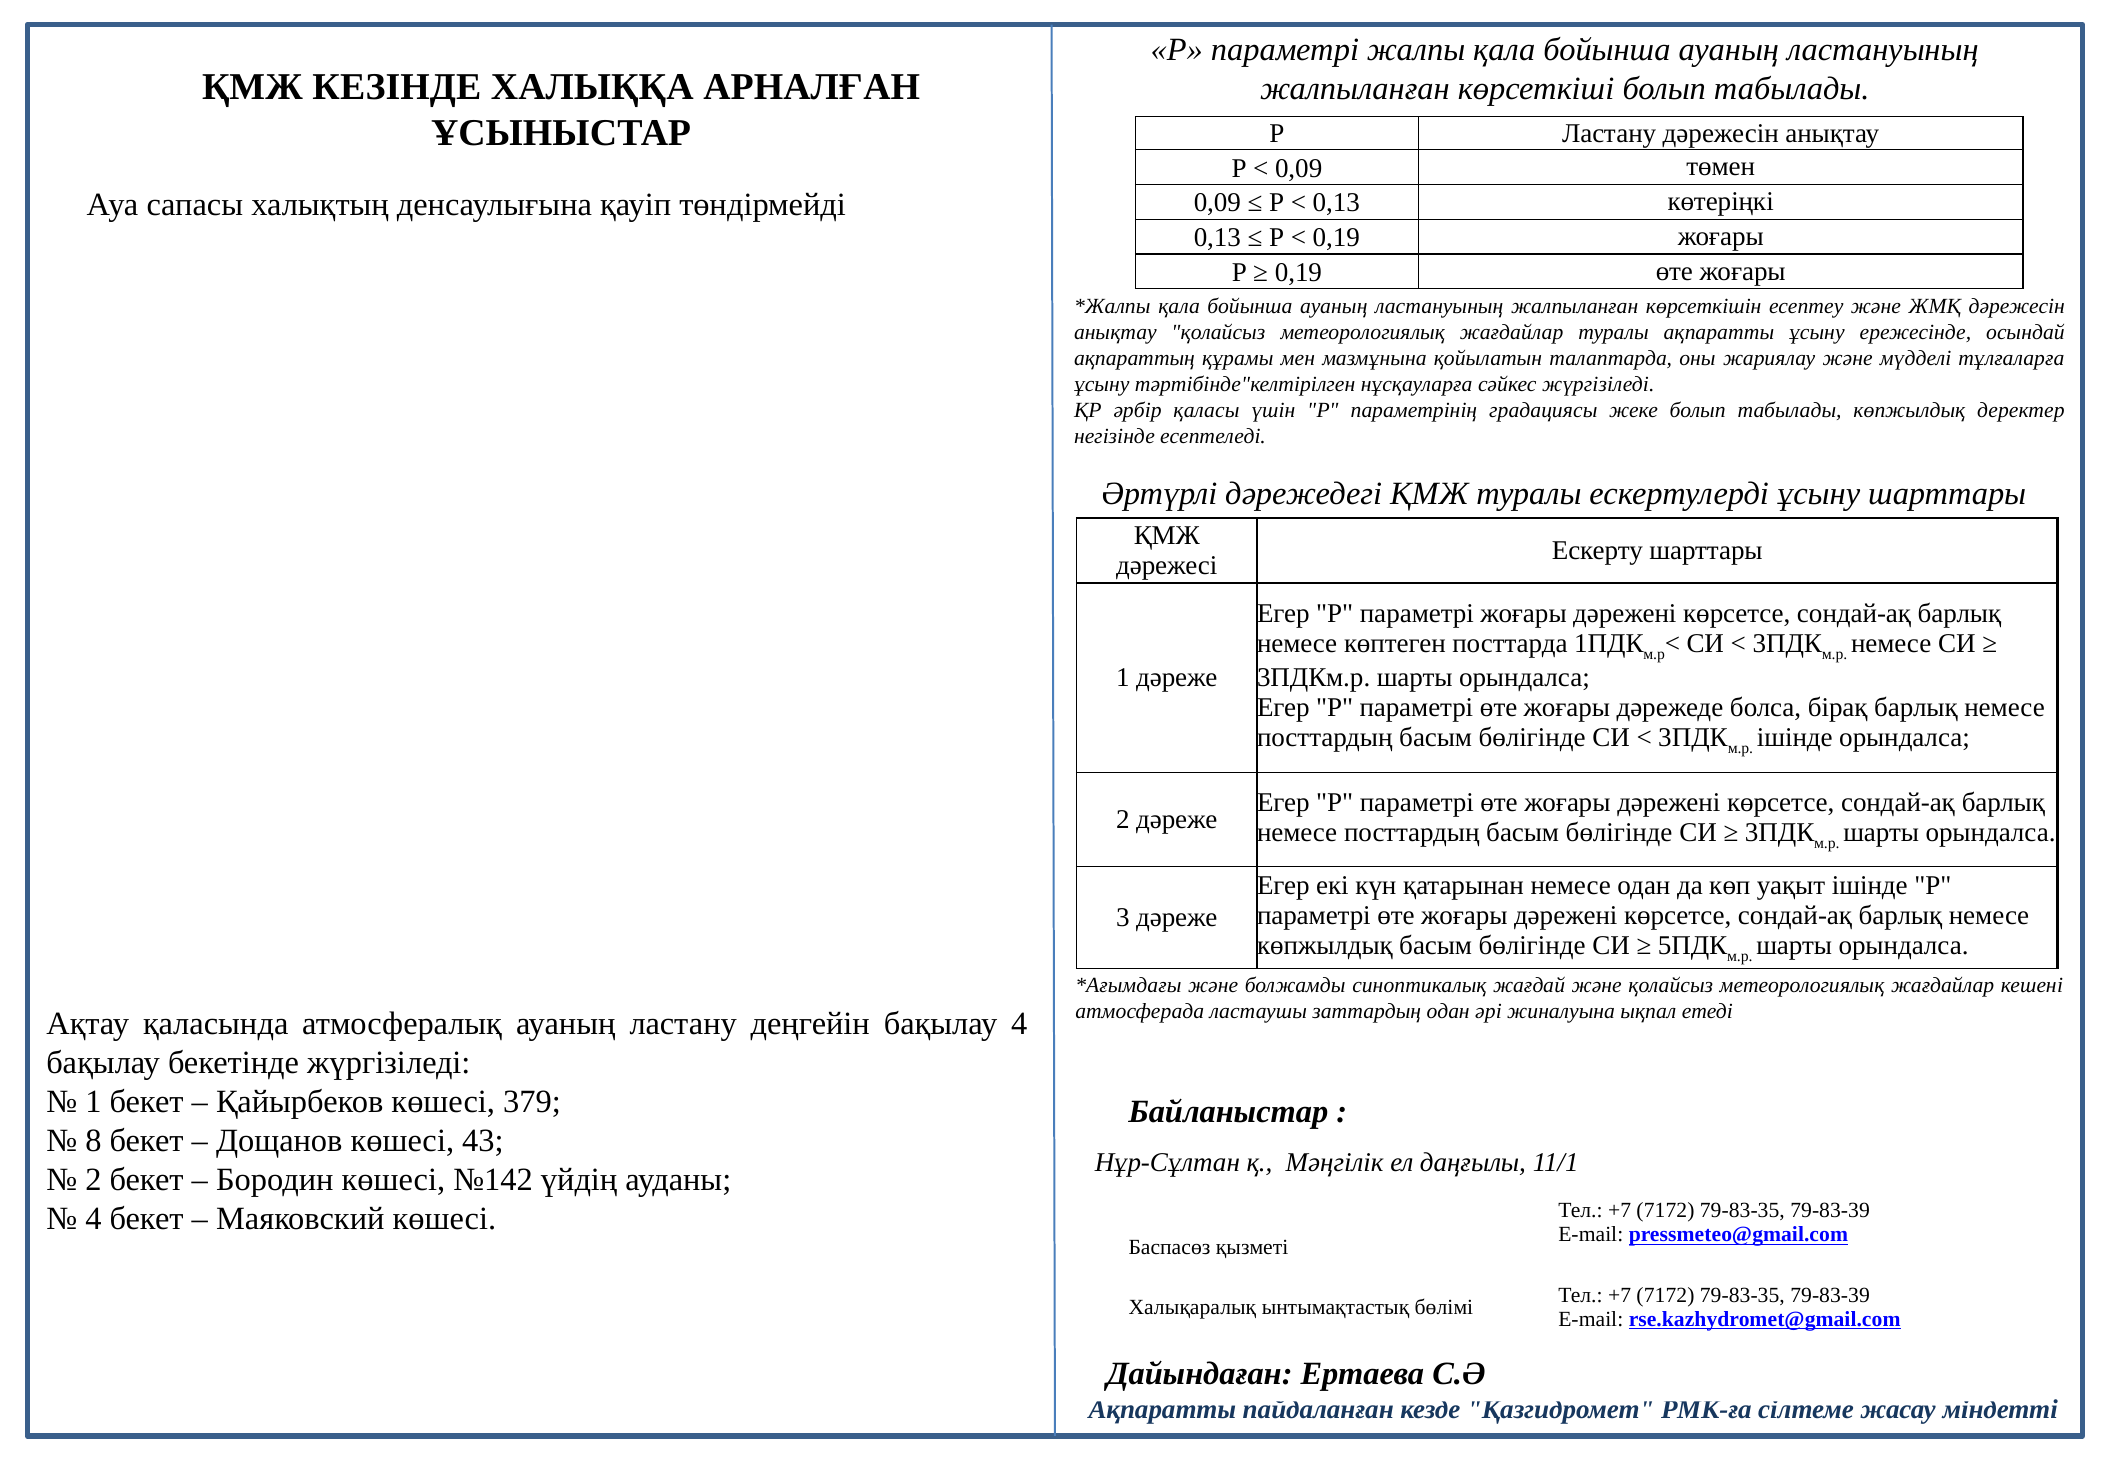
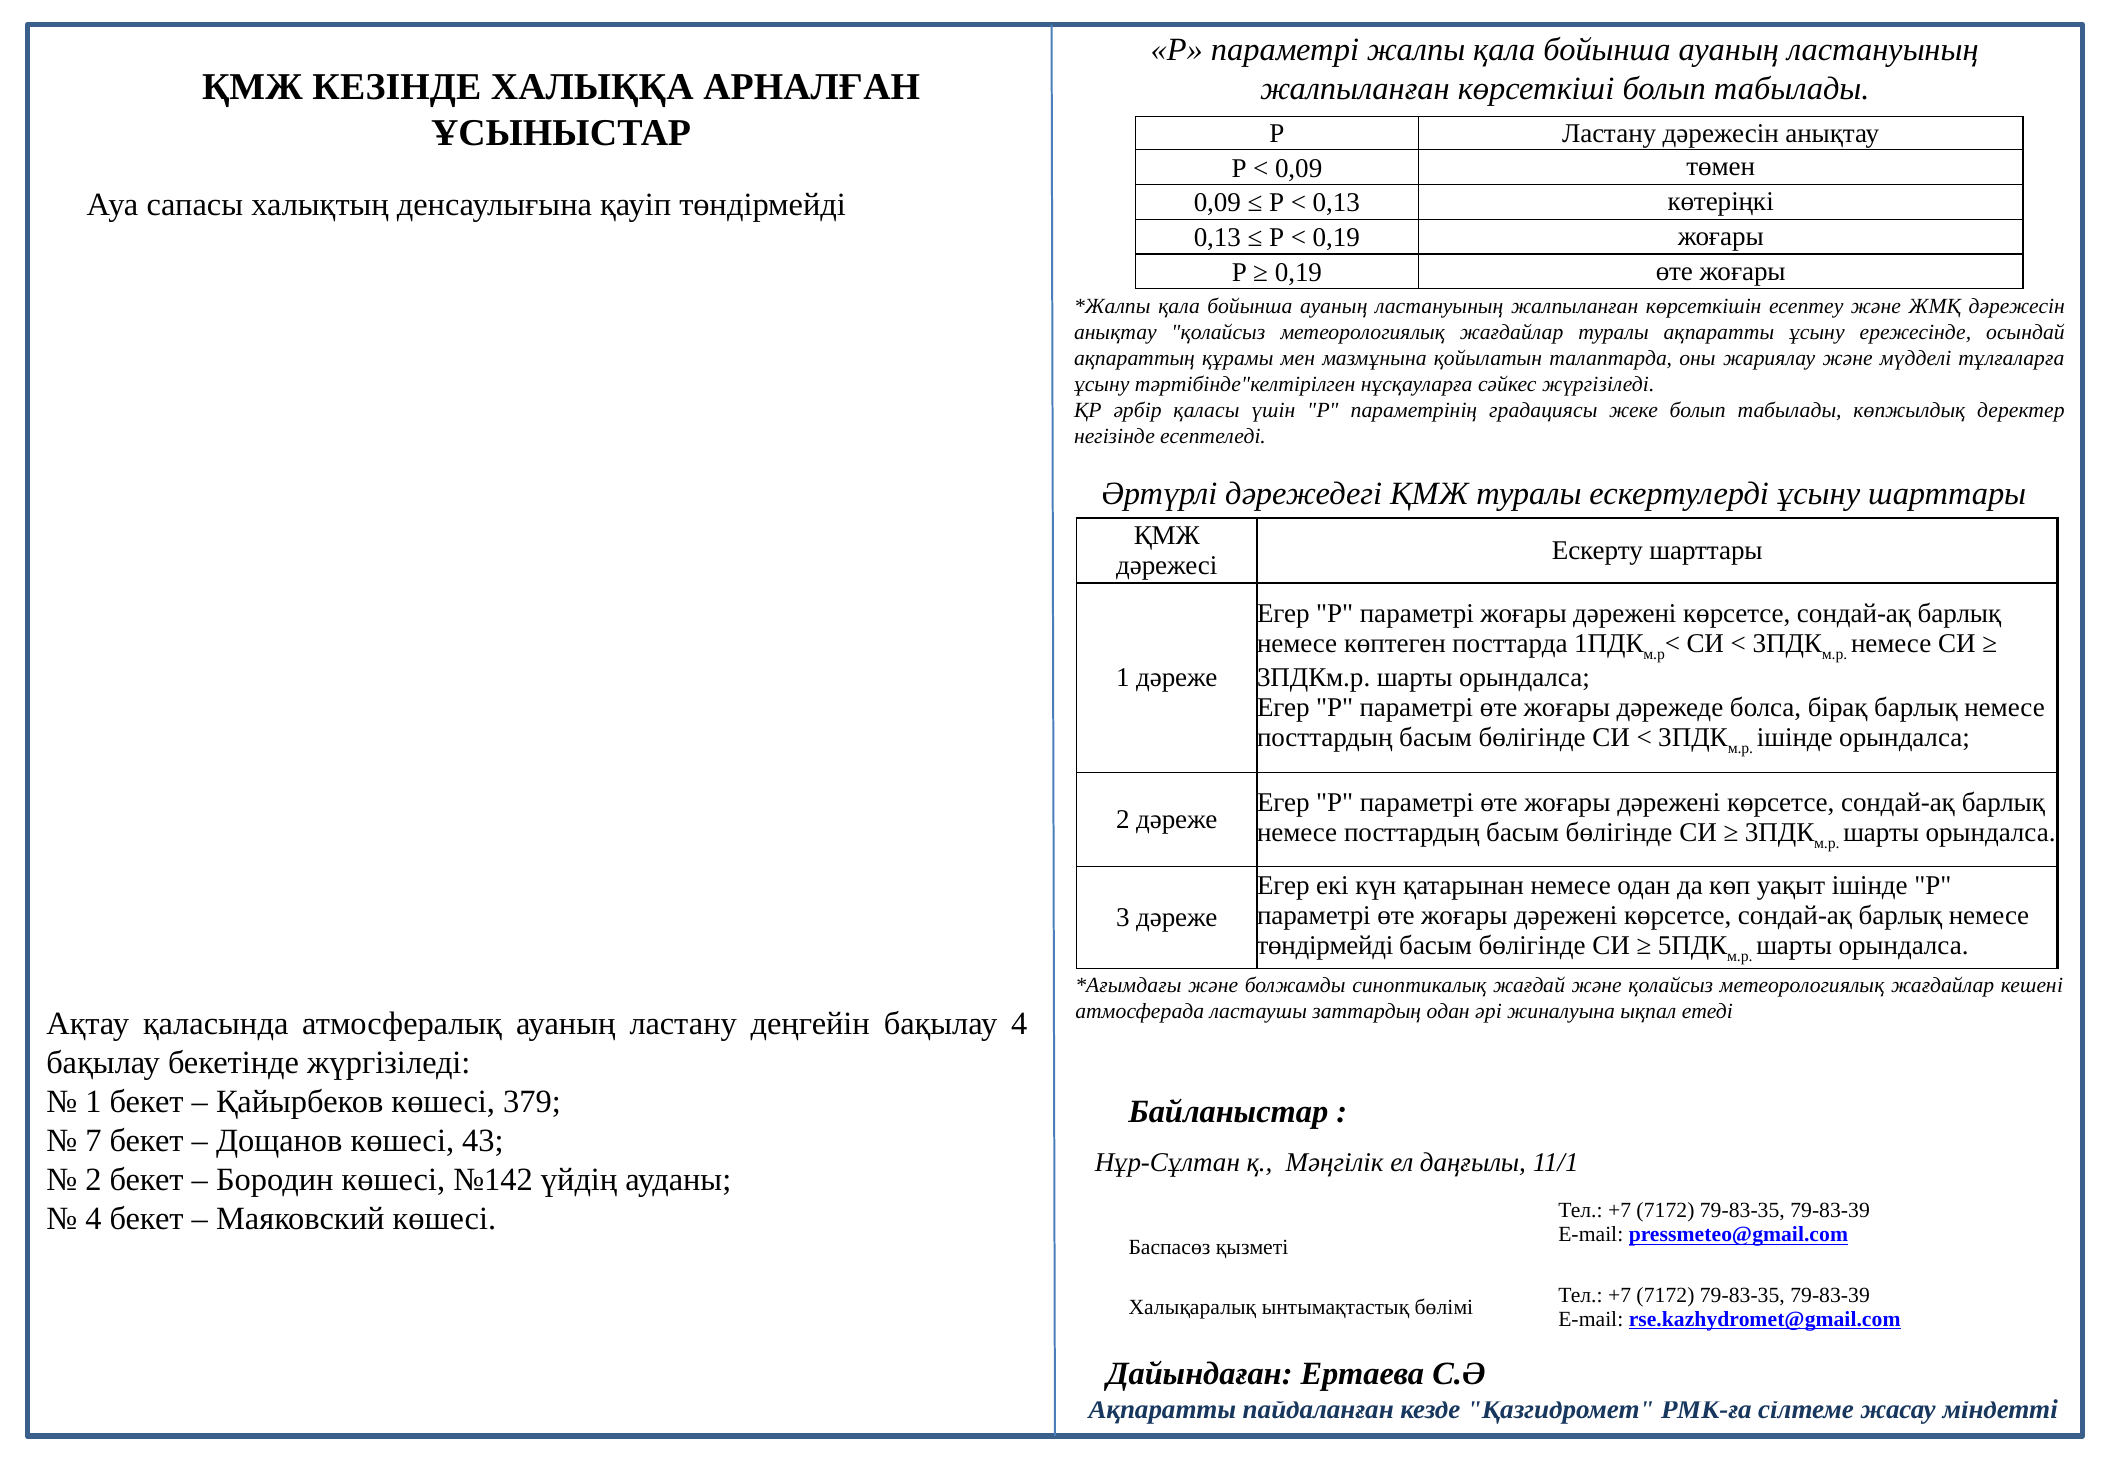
көпжылдық at (1325, 946): көпжылдық -> төндірмейді
8: 8 -> 7
